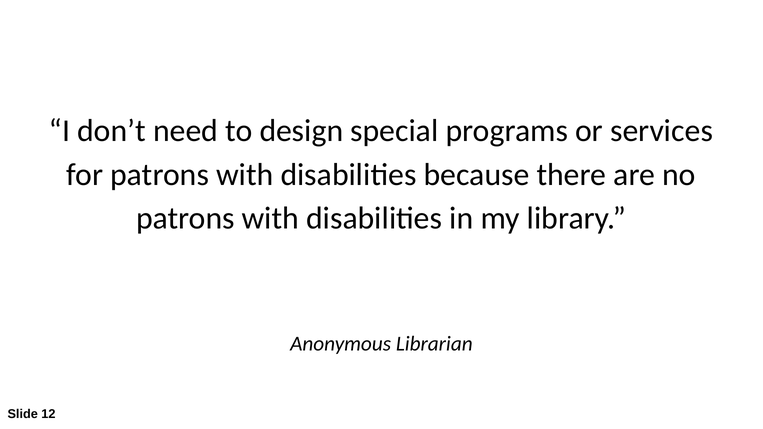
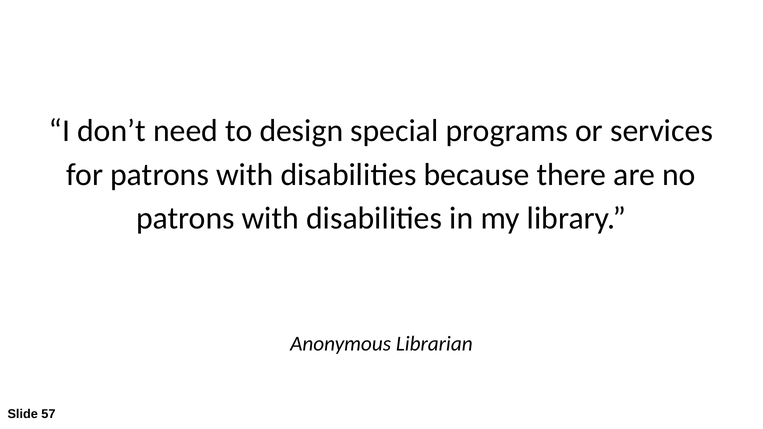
12: 12 -> 57
